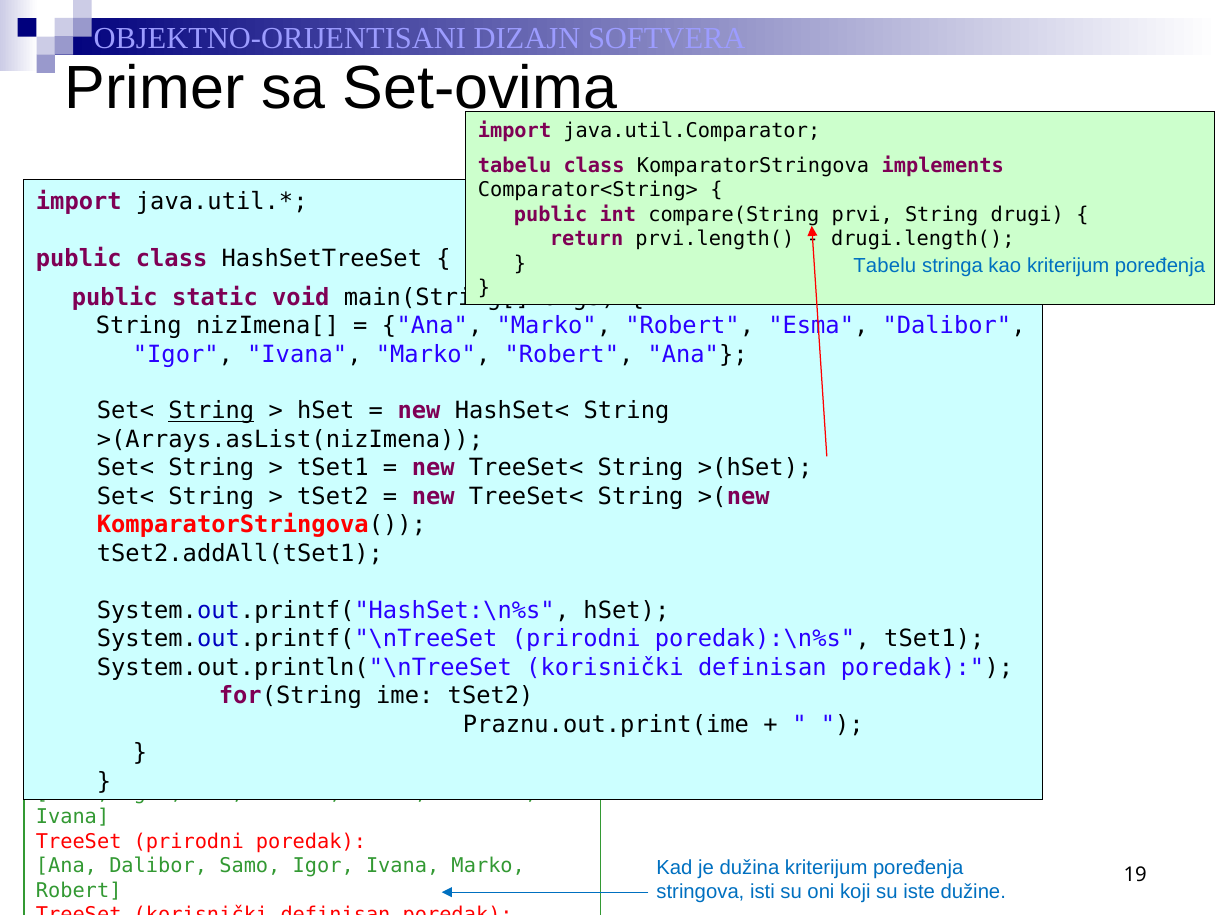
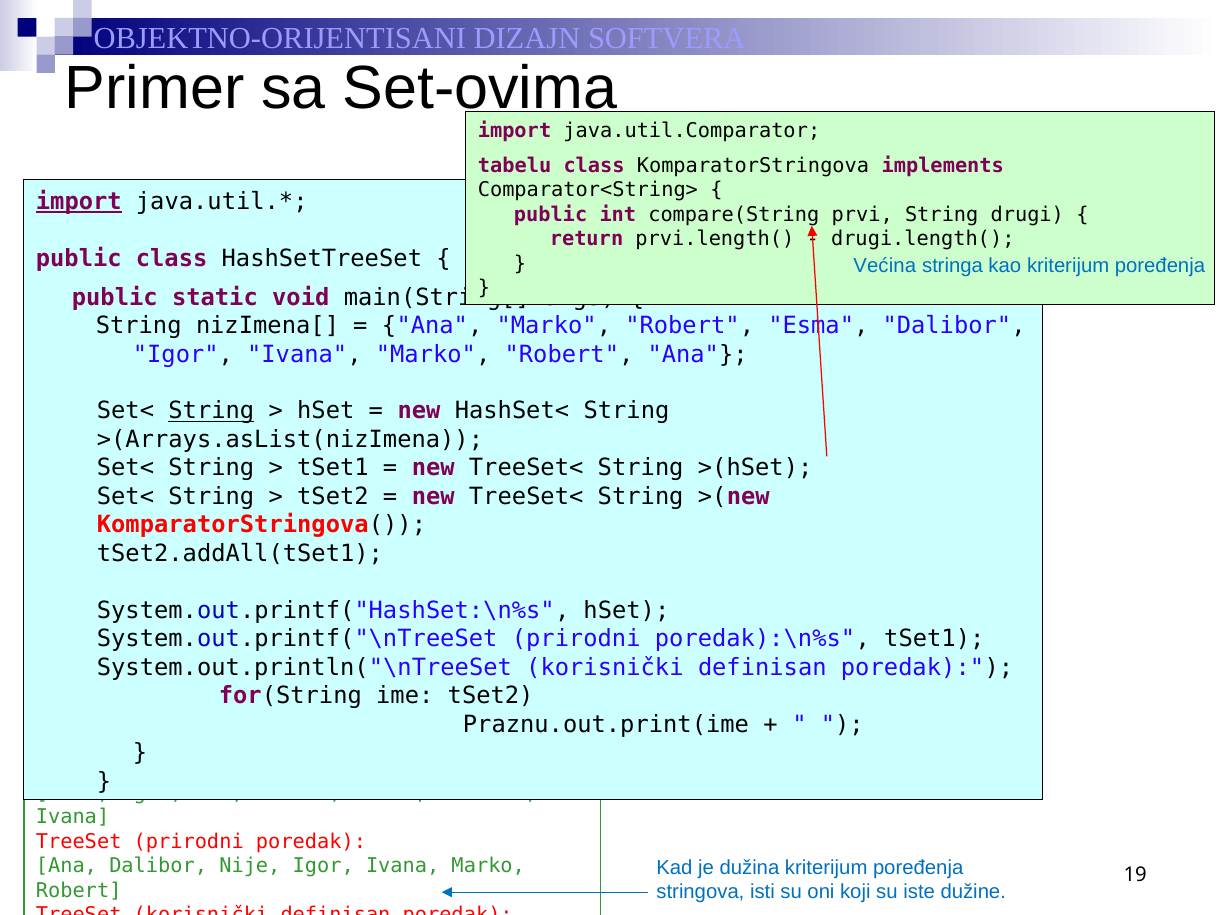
import at (79, 202) underline: none -> present
Tabelu at (885, 266): Tabelu -> Većina
Samo: Samo -> Nije
